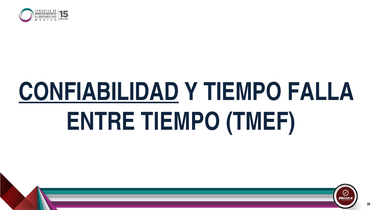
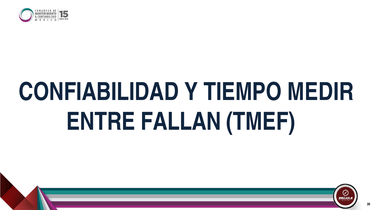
CONFIABILIDAD underline: present -> none
FALLA: FALLA -> MEDIR
ENTRE TIEMPO: TIEMPO -> FALLAN
